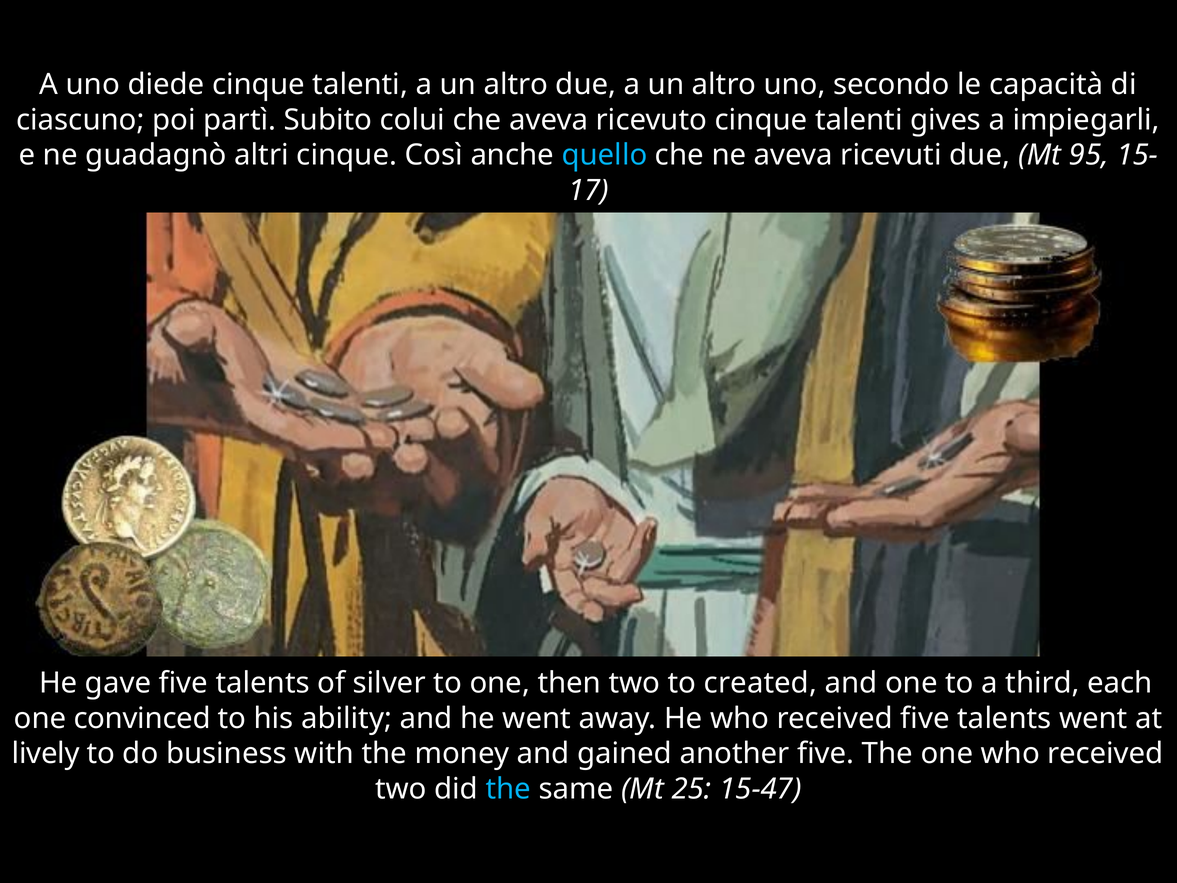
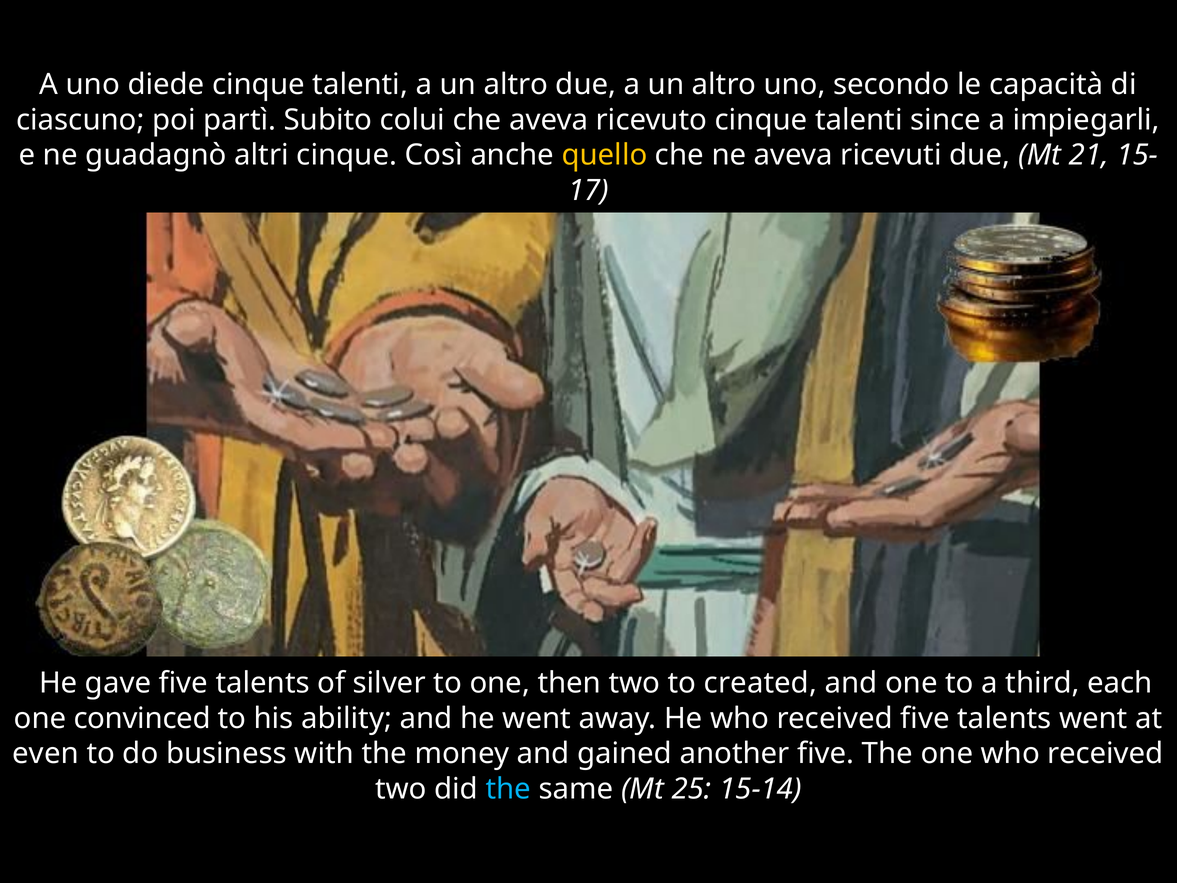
gives: gives -> since
quello colour: light blue -> yellow
95: 95 -> 21
lively: lively -> even
15-47: 15-47 -> 15-14
